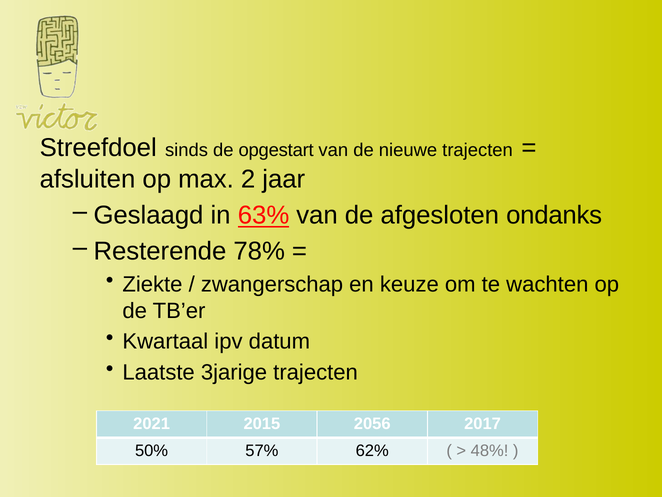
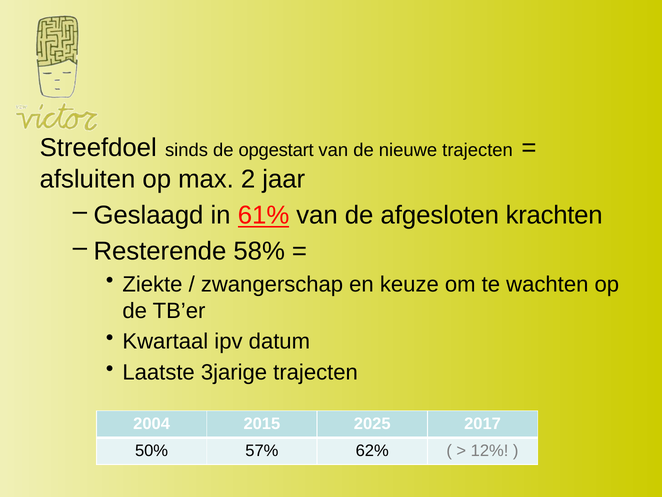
63%: 63% -> 61%
ondanks: ondanks -> krachten
78%: 78% -> 58%
2021: 2021 -> 2004
2056: 2056 -> 2025
48%: 48% -> 12%
